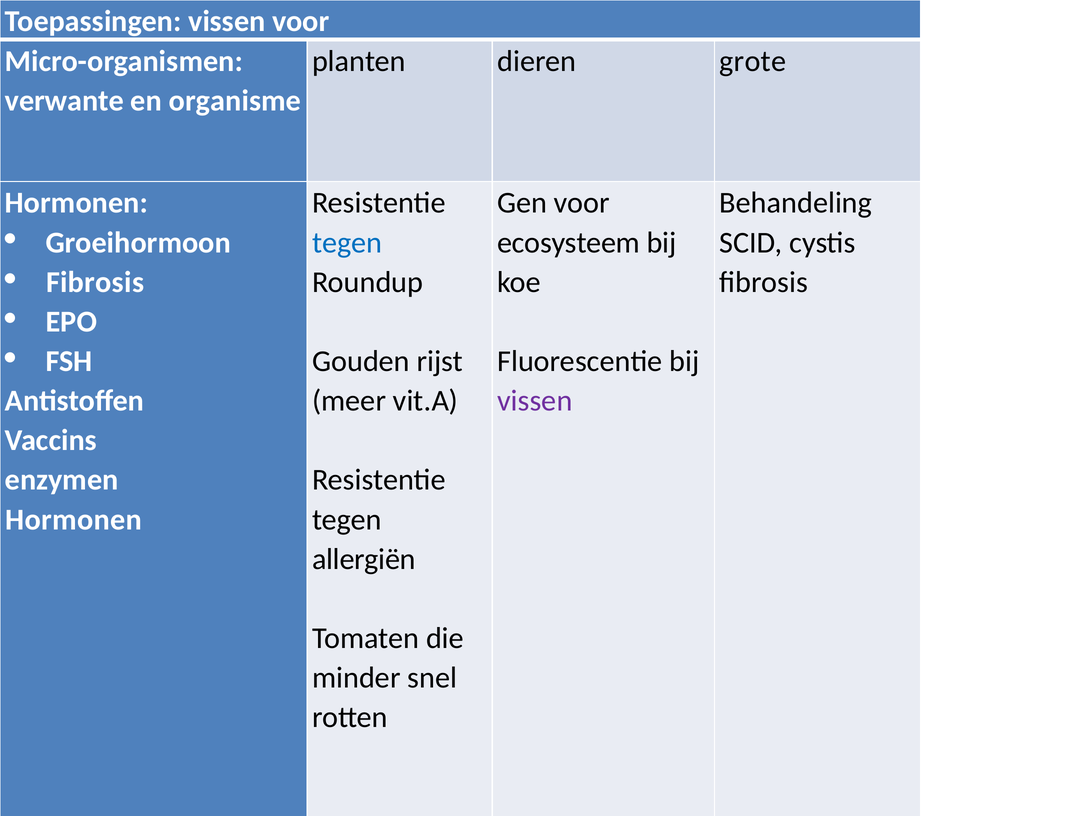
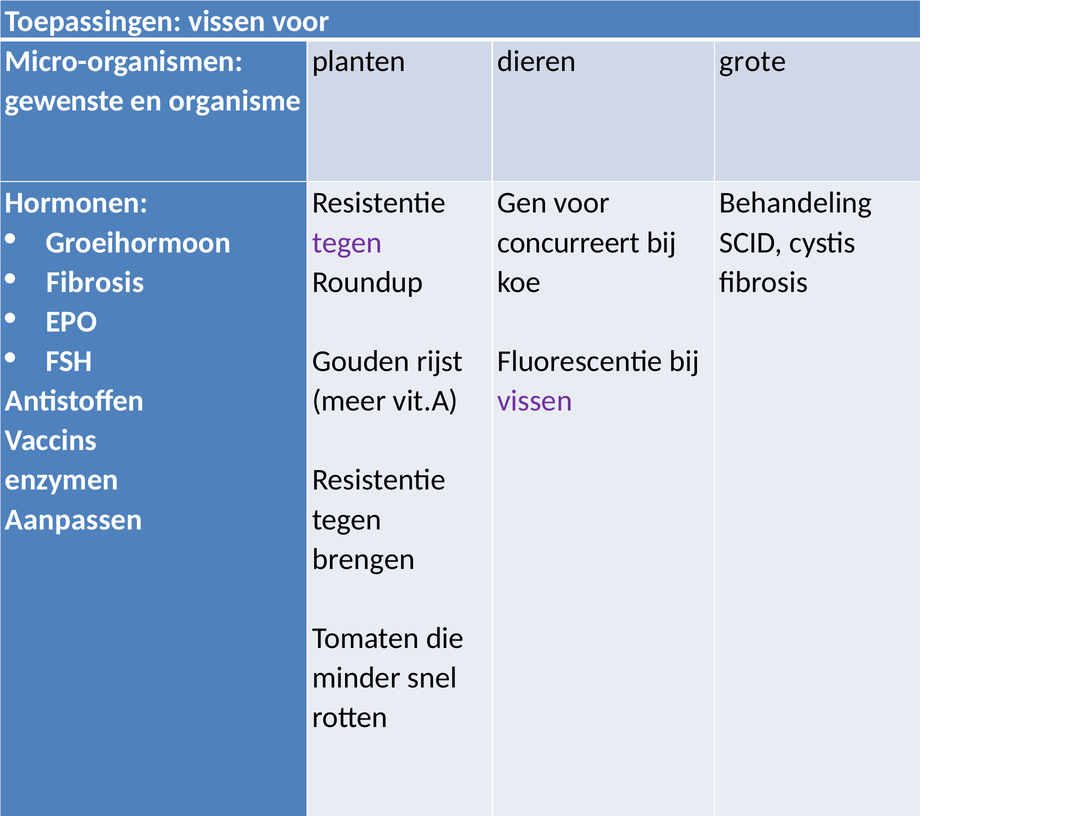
verwante: verwante -> gewenste
tegen at (347, 243) colour: blue -> purple
ecosysteem: ecosysteem -> concurreert
Hormonen at (74, 520): Hormonen -> Aanpassen
allergiën: allergiën -> brengen
